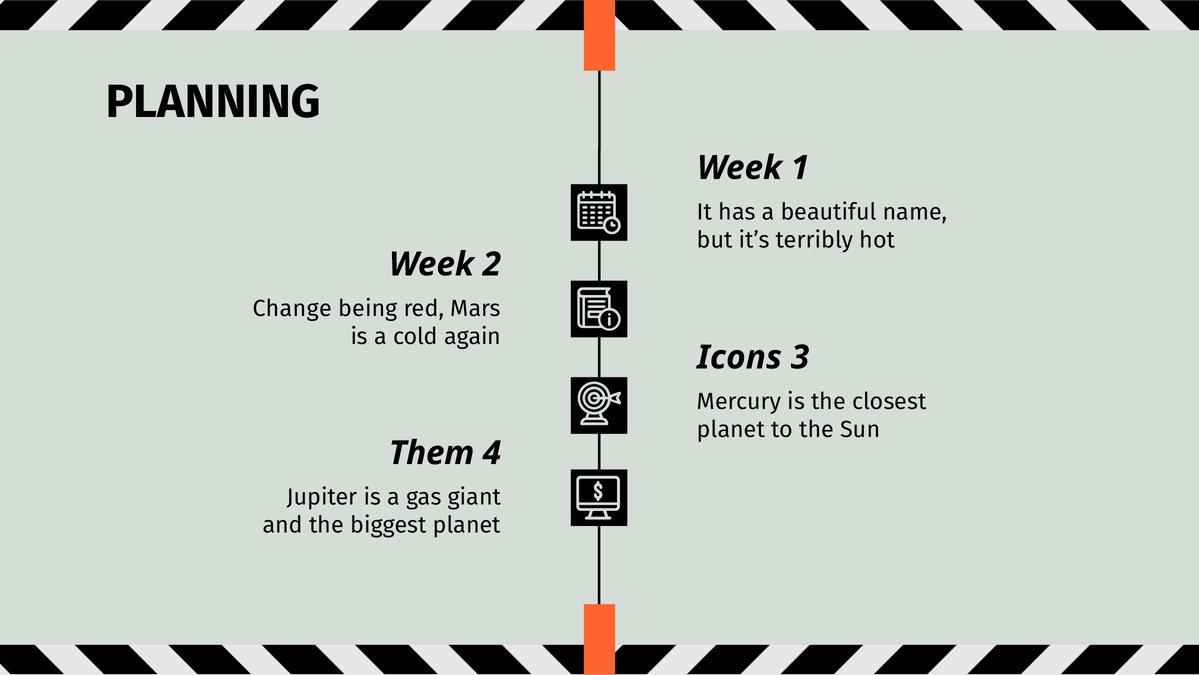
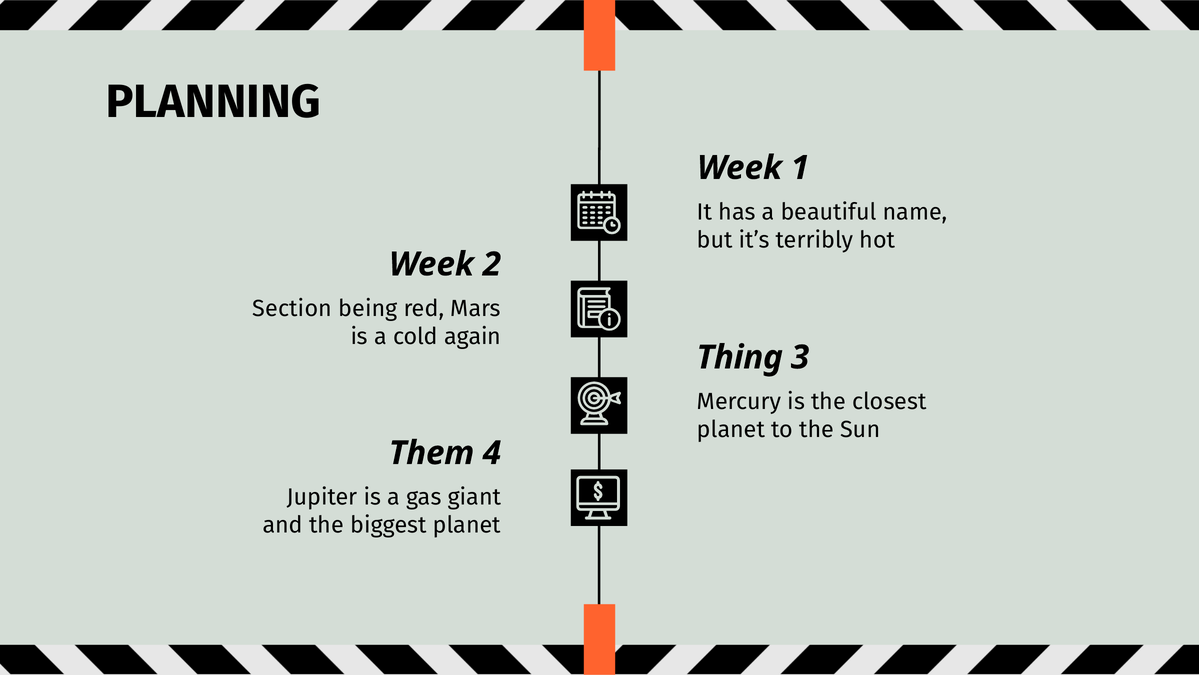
Change: Change -> Section
Icons: Icons -> Thing
